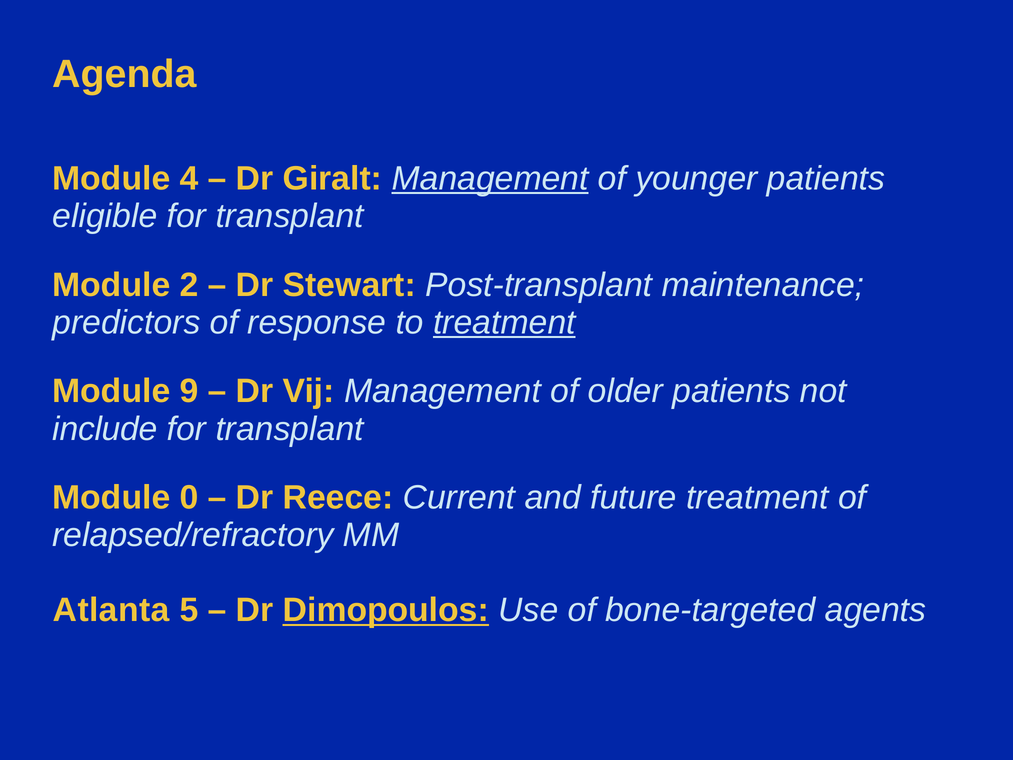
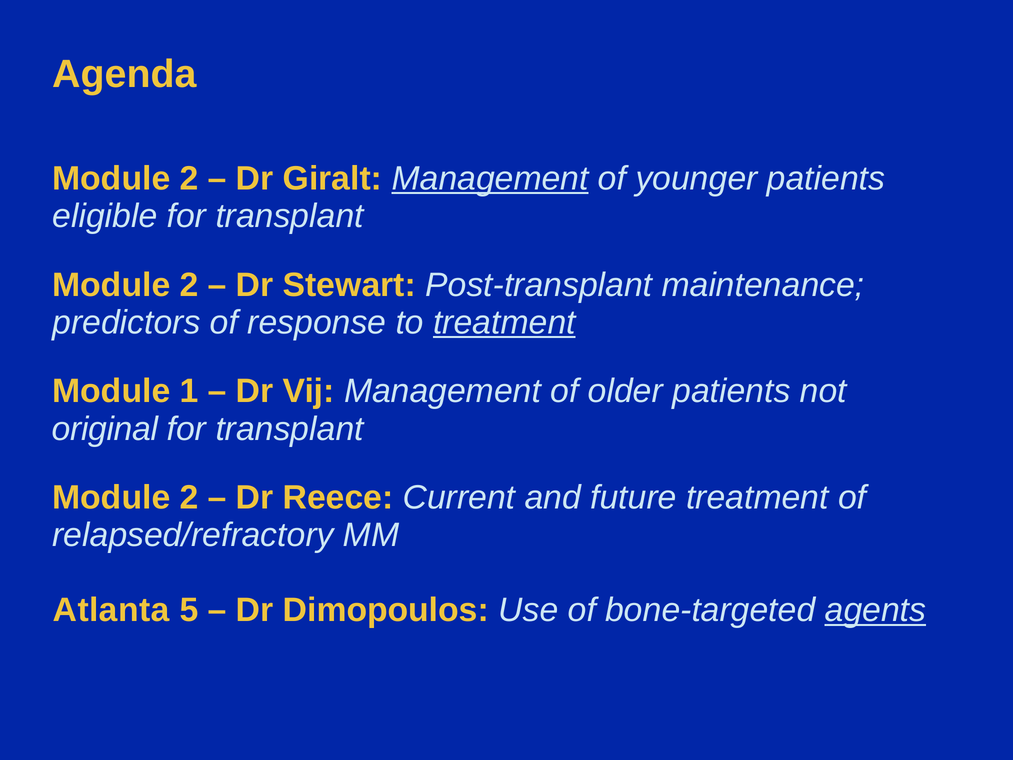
4 at (189, 178): 4 -> 2
9: 9 -> 1
include: include -> original
0 at (189, 498): 0 -> 2
Dimopoulos underline: present -> none
agents underline: none -> present
